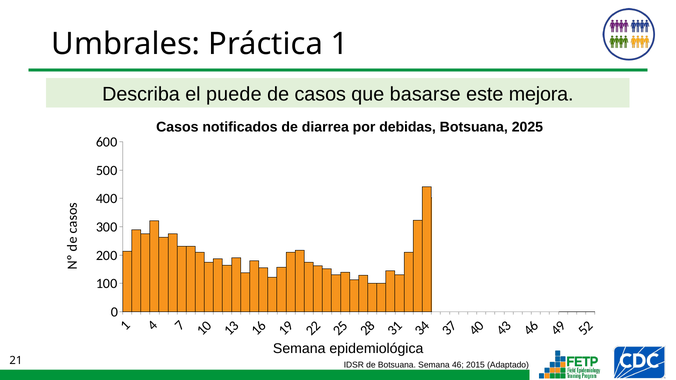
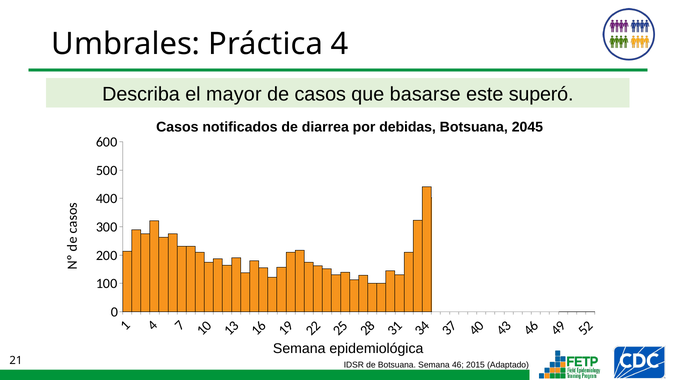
Práctica 1: 1 -> 4
puede: puede -> mayor
mejora: mejora -> superó
2025: 2025 -> 2045
